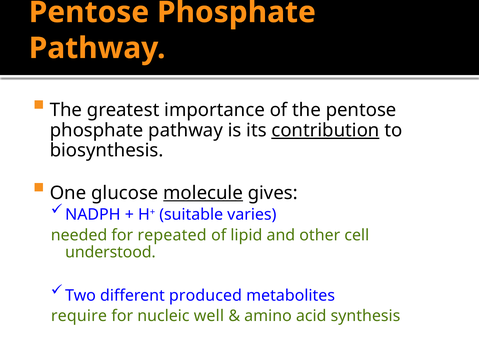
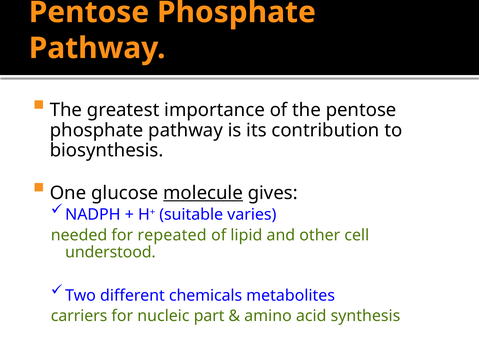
contribution underline: present -> none
produced: produced -> chemicals
require: require -> carriers
well: well -> part
